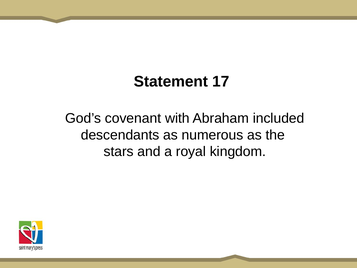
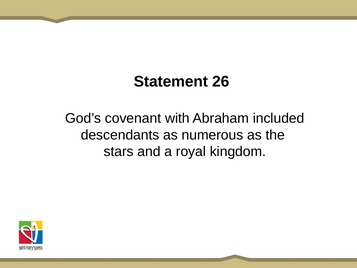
17: 17 -> 26
